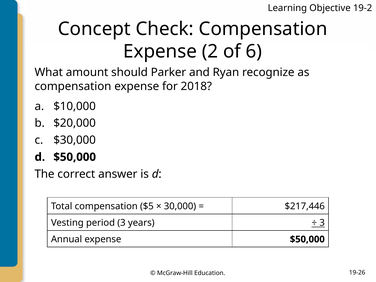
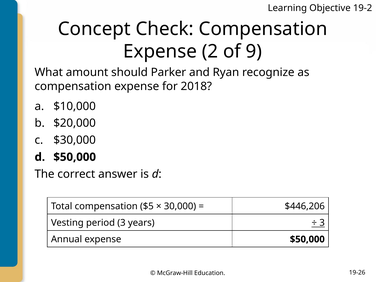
6: 6 -> 9
$217,446: $217,446 -> $446,206
